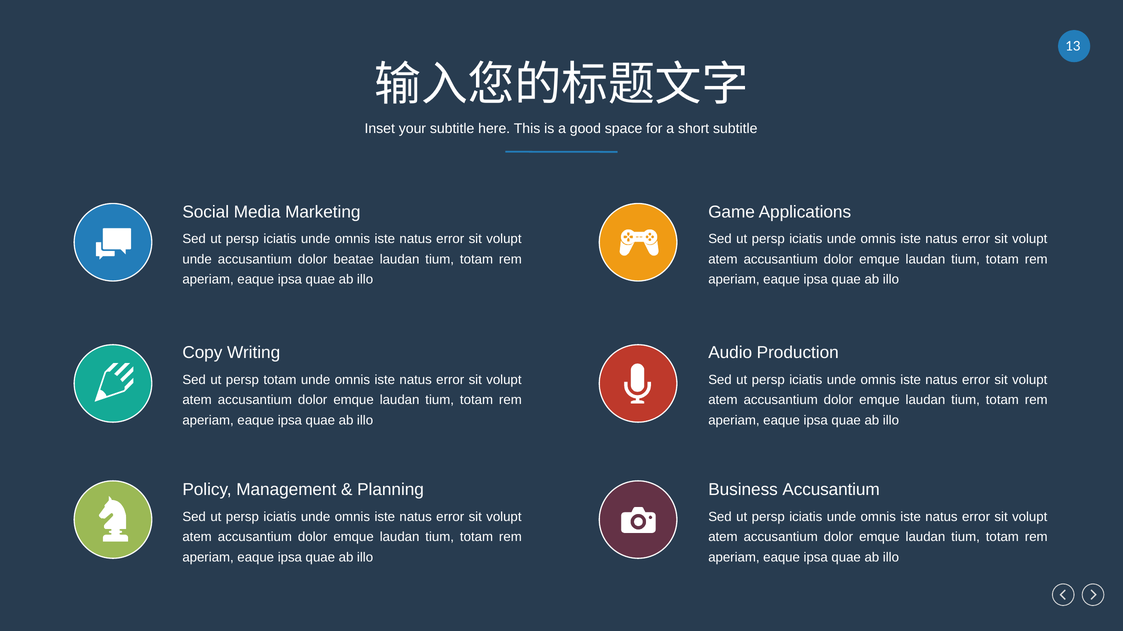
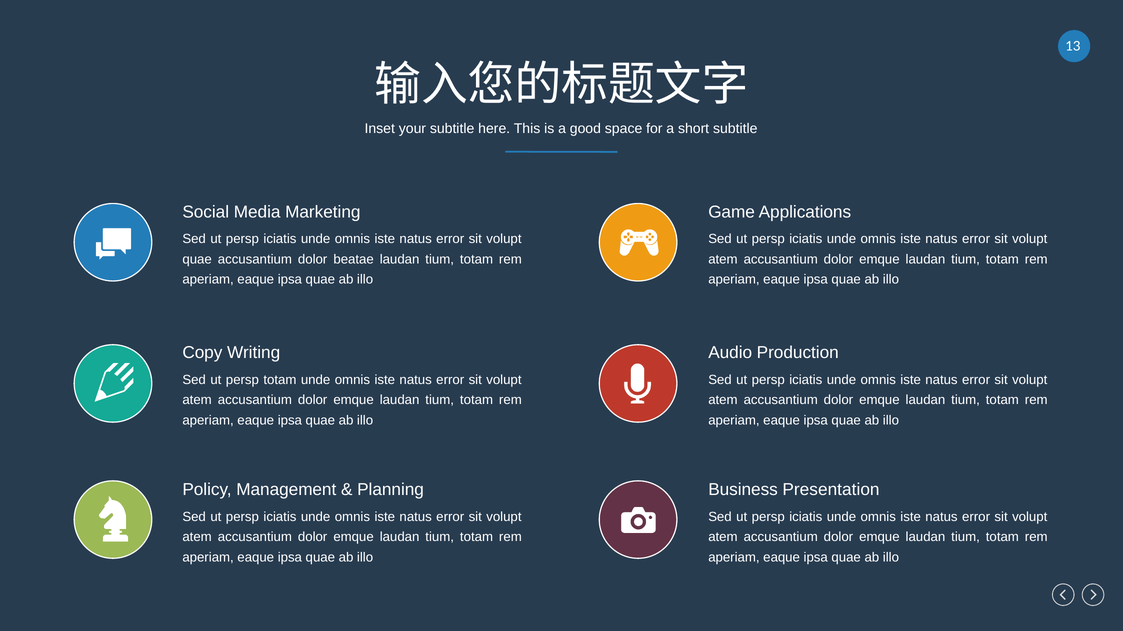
unde at (197, 260): unde -> quae
Business Accusantium: Accusantium -> Presentation
